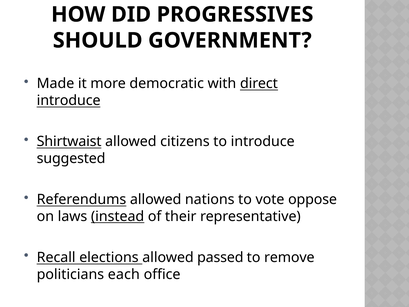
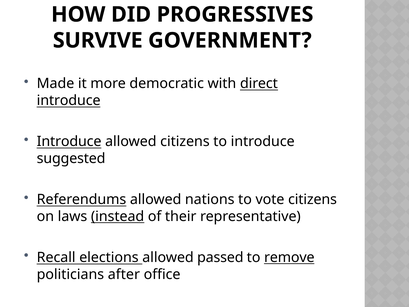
SHOULD: SHOULD -> SURVIVE
Shirtwaist at (69, 141): Shirtwaist -> Introduce
vote oppose: oppose -> citizens
remove underline: none -> present
each: each -> after
